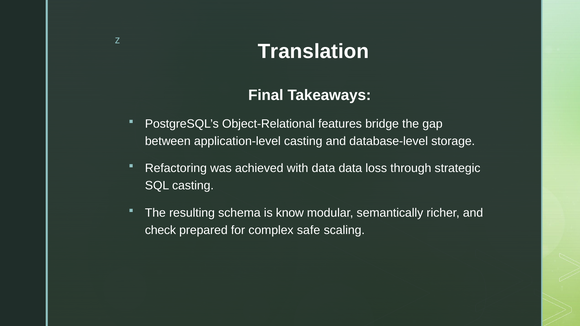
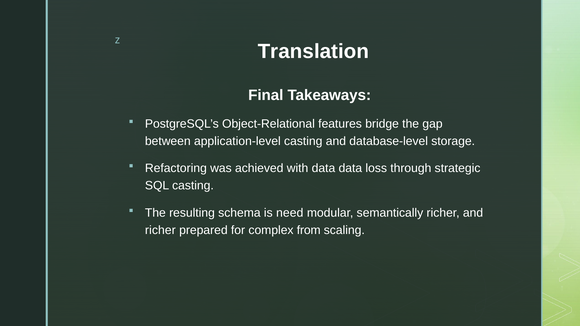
know: know -> need
check at (160, 230): check -> richer
safe: safe -> from
